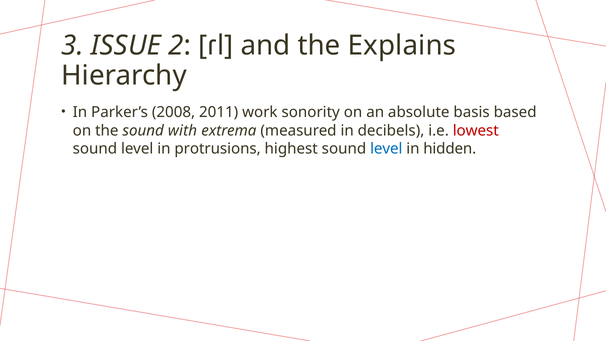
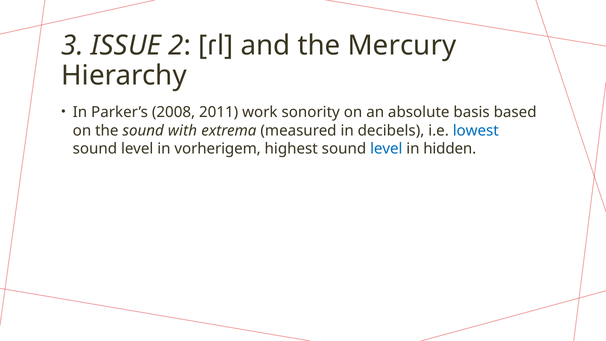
Explains: Explains -> Mercury
lowest colour: red -> blue
protrusions: protrusions -> vorherigem
